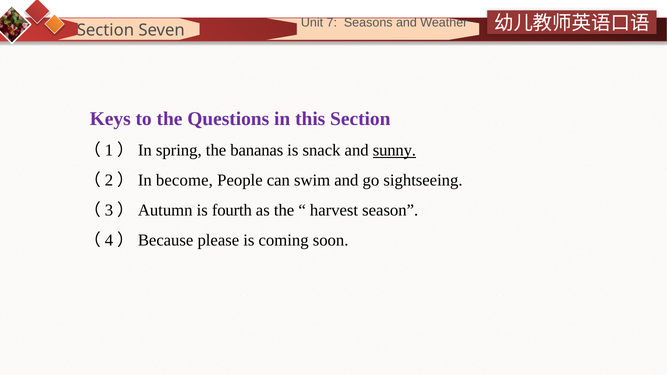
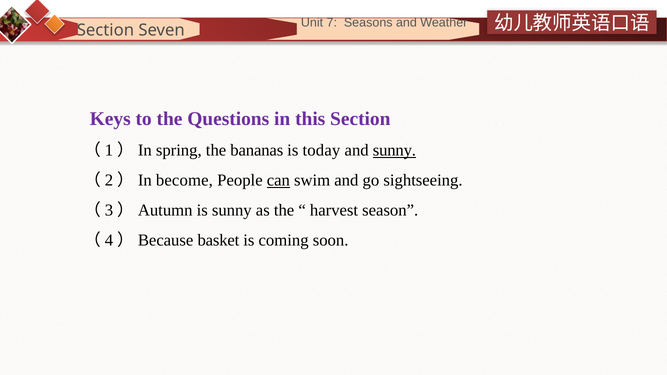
snack: snack -> today
can underline: none -> present
is fourth: fourth -> sunny
please: please -> basket
